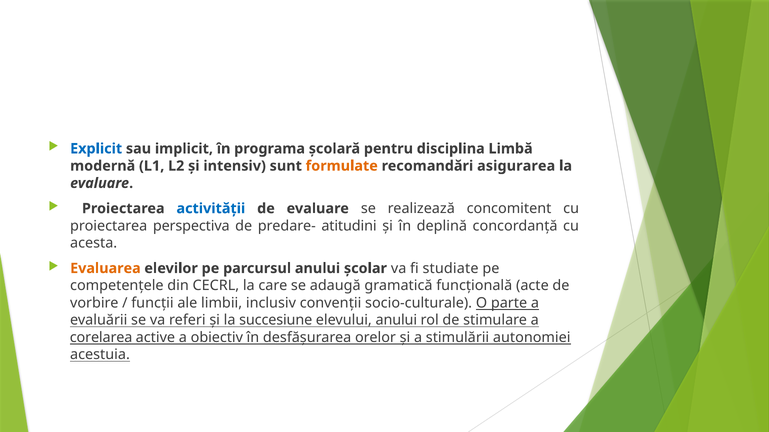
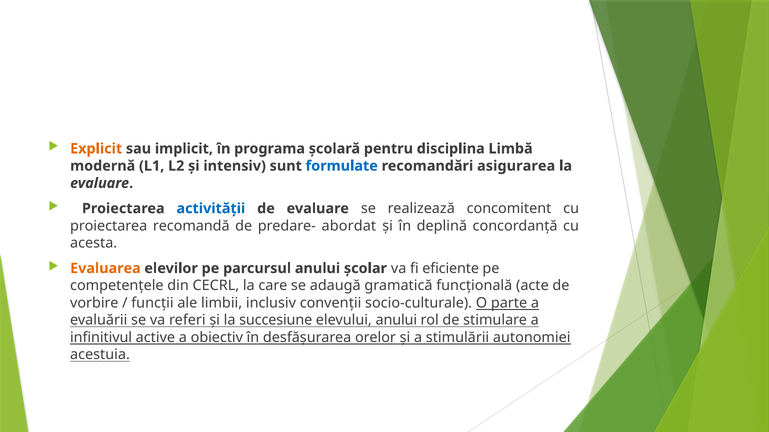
Explicit colour: blue -> orange
formulate colour: orange -> blue
perspectiva: perspectiva -> recomandă
atitudini: atitudini -> abordat
studiate: studiate -> eficiente
corelarea: corelarea -> infinitivul
